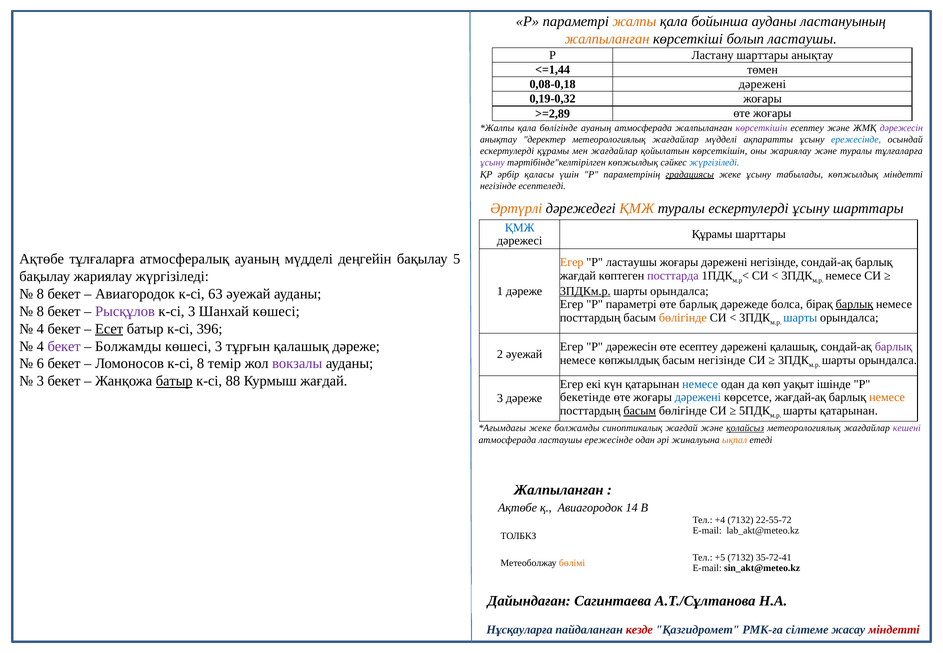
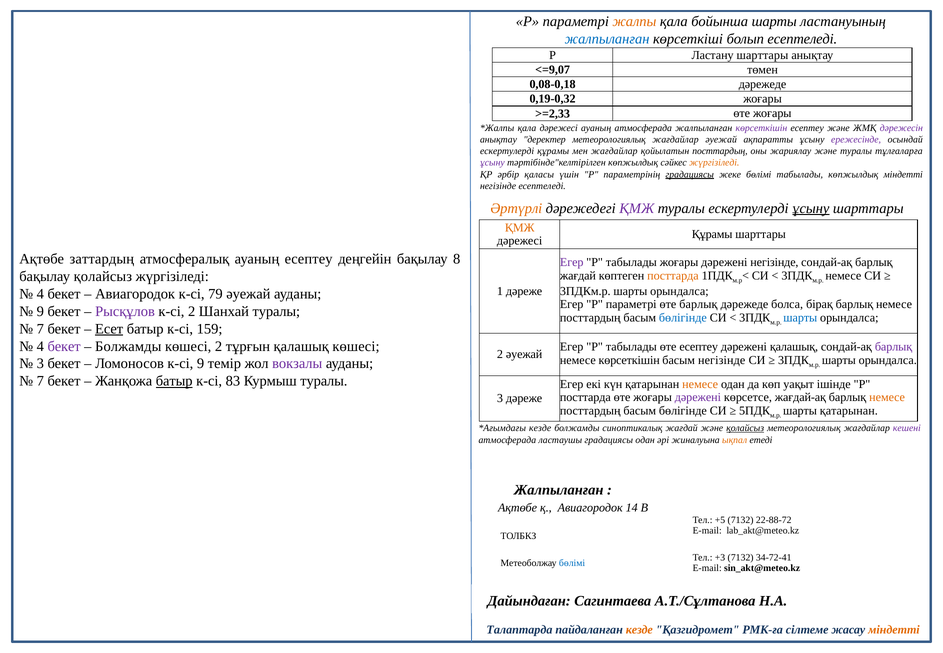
бойынша ауданы: ауданы -> шарты
жалпыланған at (607, 39) colour: orange -> blue
болып ластаушы: ластаушы -> есептеледі
<=1,44: <=1,44 -> <=9,07
0,08-0,18 дәрежені: дәрежені -> дәрежеде
>=2,89: >=2,89 -> >=2,33
қала бөлігінде: бөлігінде -> дәрежесі
жағдайлар мүдделі: мүдделі -> әуежай
ережесінде at (856, 140) colour: blue -> purple
қойылатын көрсеткішін: көрсеткішін -> посттардың
жүргізіледі at (714, 163) colour: blue -> orange
жеке ұсыну: ұсыну -> бөлімі
ҚМЖ at (637, 208) colour: orange -> purple
ұсыну at (811, 208) underline: none -> present
ҚМЖ at (520, 228) colour: blue -> orange
Ақтөбе тұлғаларға: тұлғаларға -> заттардың
ауаның мүдделі: мүдделі -> есептеу
5: 5 -> 8
Егер at (572, 262) colour: orange -> purple
ластаушы at (631, 262): ластаушы -> табылады
бақылау жариялау: жариялау -> қолайсыз
посттарда at (673, 276) colour: purple -> orange
3ПДКм.р underline: present -> none
8 at (40, 294): 8 -> 4
63: 63 -> 79
барлық at (854, 304) underline: present -> none
8 at (40, 311): 8 -> 9
к-сі 3: 3 -> 2
Шанхай көшесі: көшесі -> туралы
бөлігінде at (683, 318) colour: orange -> blue
4 at (40, 329): 4 -> 7
396: 396 -> 159
көшесі 3: 3 -> 2
қалашық дәреже: дәреже -> көшесі
дәрежесін at (631, 347): дәрежесін -> табылады
немесе көпжылдық: көпжылдық -> көрсеткішін
6 at (40, 364): 6 -> 3
к-сі 8: 8 -> 9
3 at (40, 381): 3 -> 7
88: 88 -> 83
Курмыш жағдай: жағдай -> туралы
немесе at (700, 384) colour: blue -> orange
бекетінде at (585, 397): бекетінде -> посттарда
дәрежені at (698, 397) colour: blue -> purple
басым at (640, 411) underline: present -> none
жеке at (540, 428): жеке -> кезде
ластаушы ережесінде: ережесінде -> градациясы
+4: +4 -> +5
22-55-72: 22-55-72 -> 22-88-72
+5: +5 -> +3
35-72-41: 35-72-41 -> 34-72-41
бөлімі at (572, 563) colour: orange -> blue
Нұсқауларға: Нұсқауларға -> Талаптарда
кезде at (639, 630) colour: red -> orange
міндетті at (894, 630) colour: red -> orange
